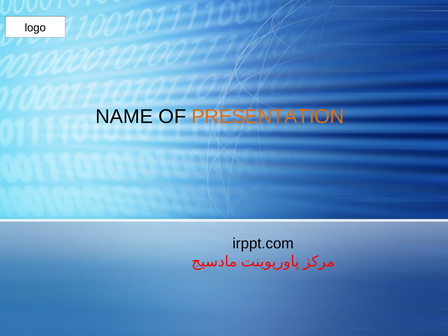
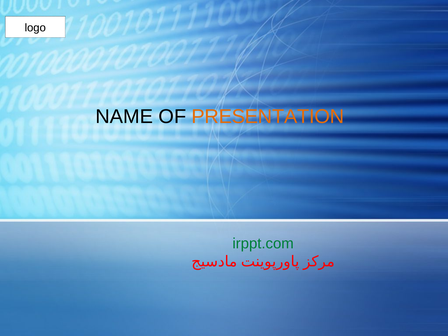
irppt.com colour: black -> green
